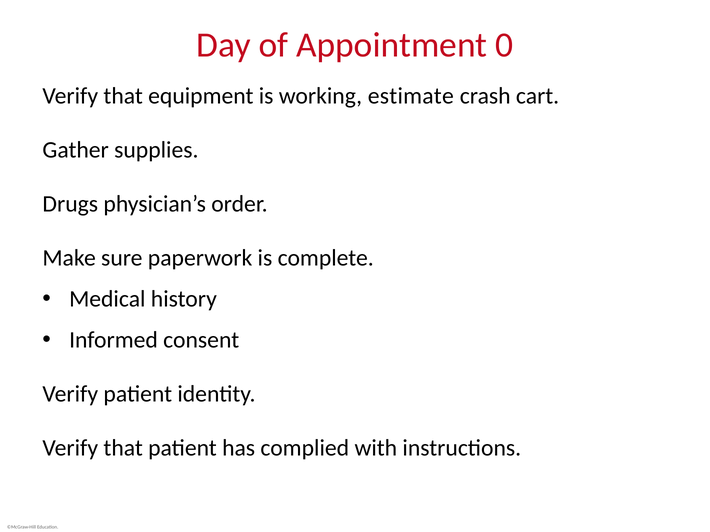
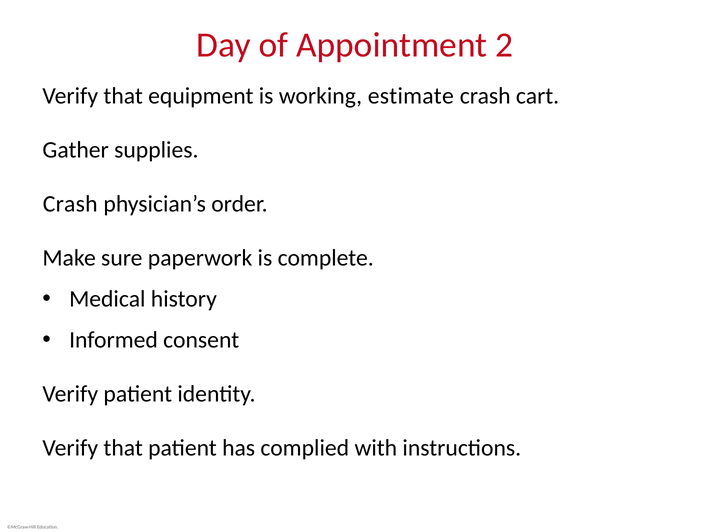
0: 0 -> 2
Drugs at (70, 204): Drugs -> Crash
